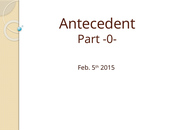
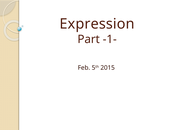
Antecedent: Antecedent -> Expression
-0-: -0- -> -1-
